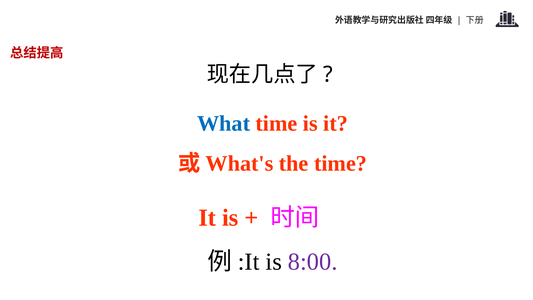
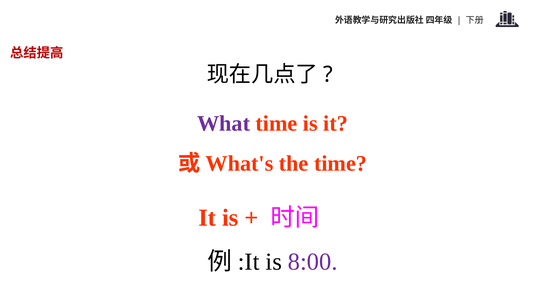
What colour: blue -> purple
